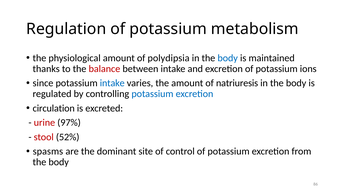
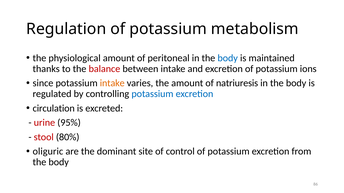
polydipsia: polydipsia -> peritoneal
intake at (112, 83) colour: blue -> orange
97%: 97% -> 95%
52%: 52% -> 80%
spasms: spasms -> oliguric
